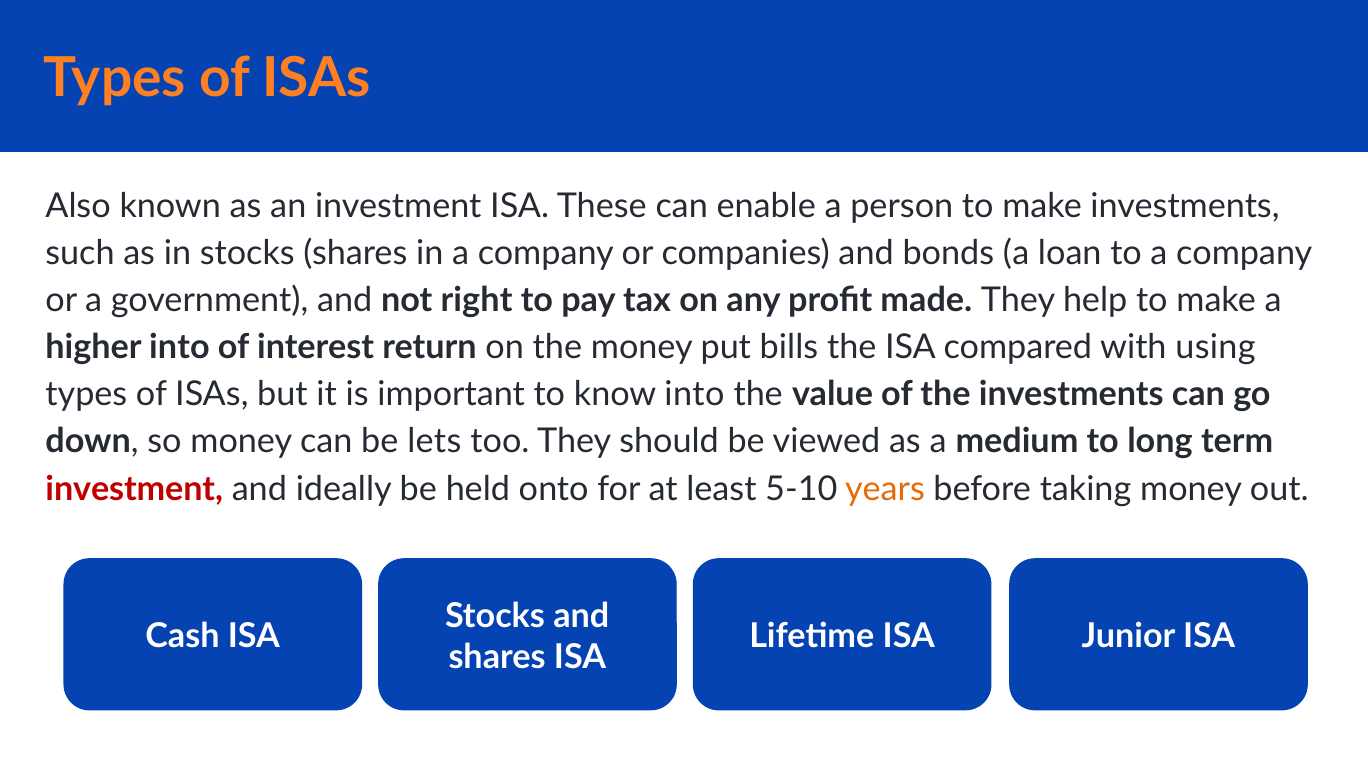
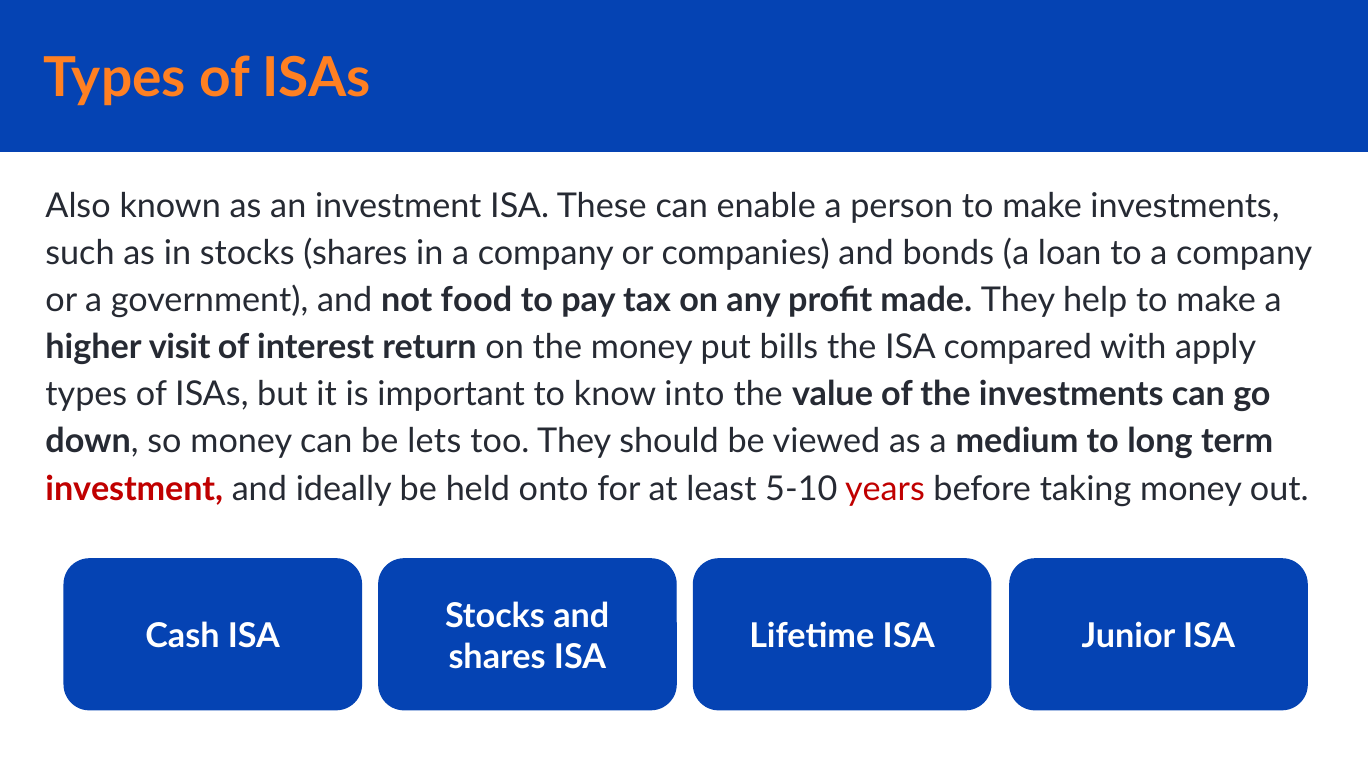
not right: right -> food
higher into: into -> visit
using: using -> apply
years colour: orange -> red
